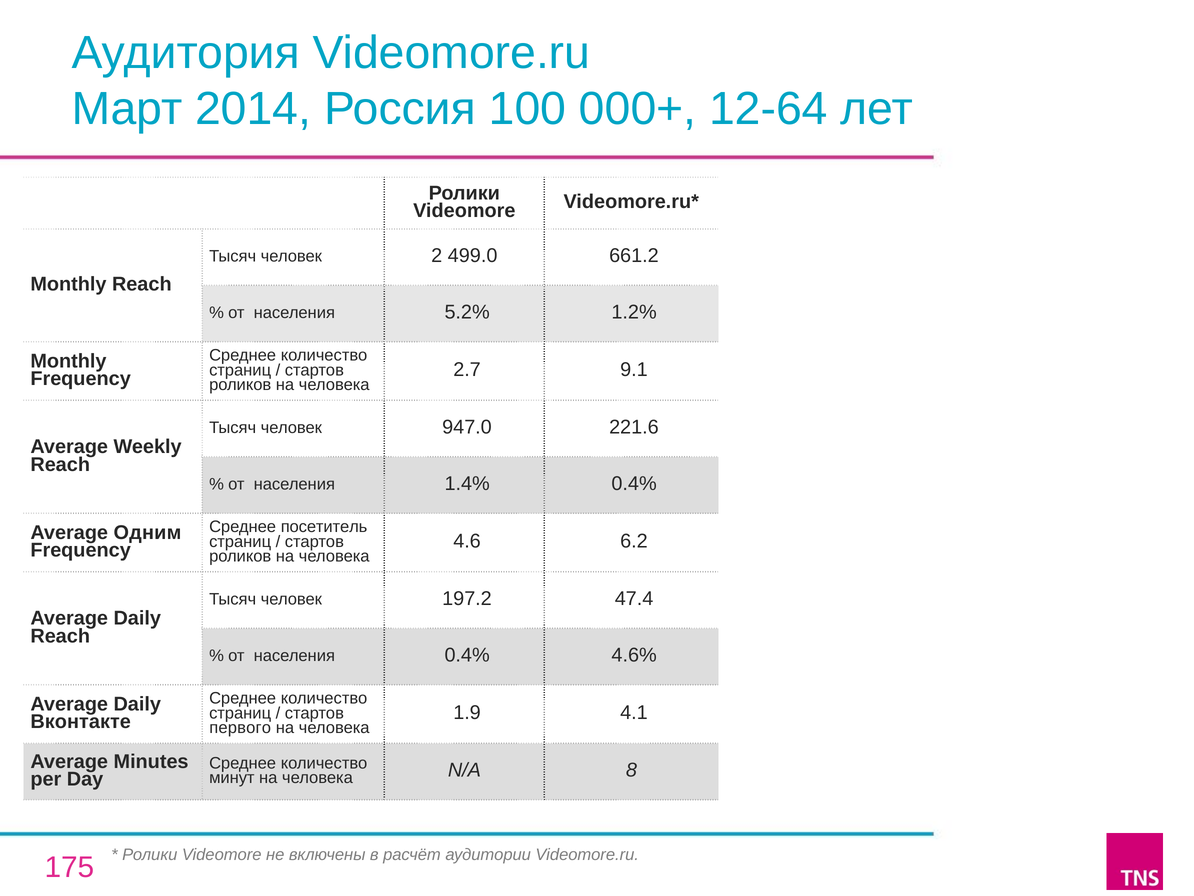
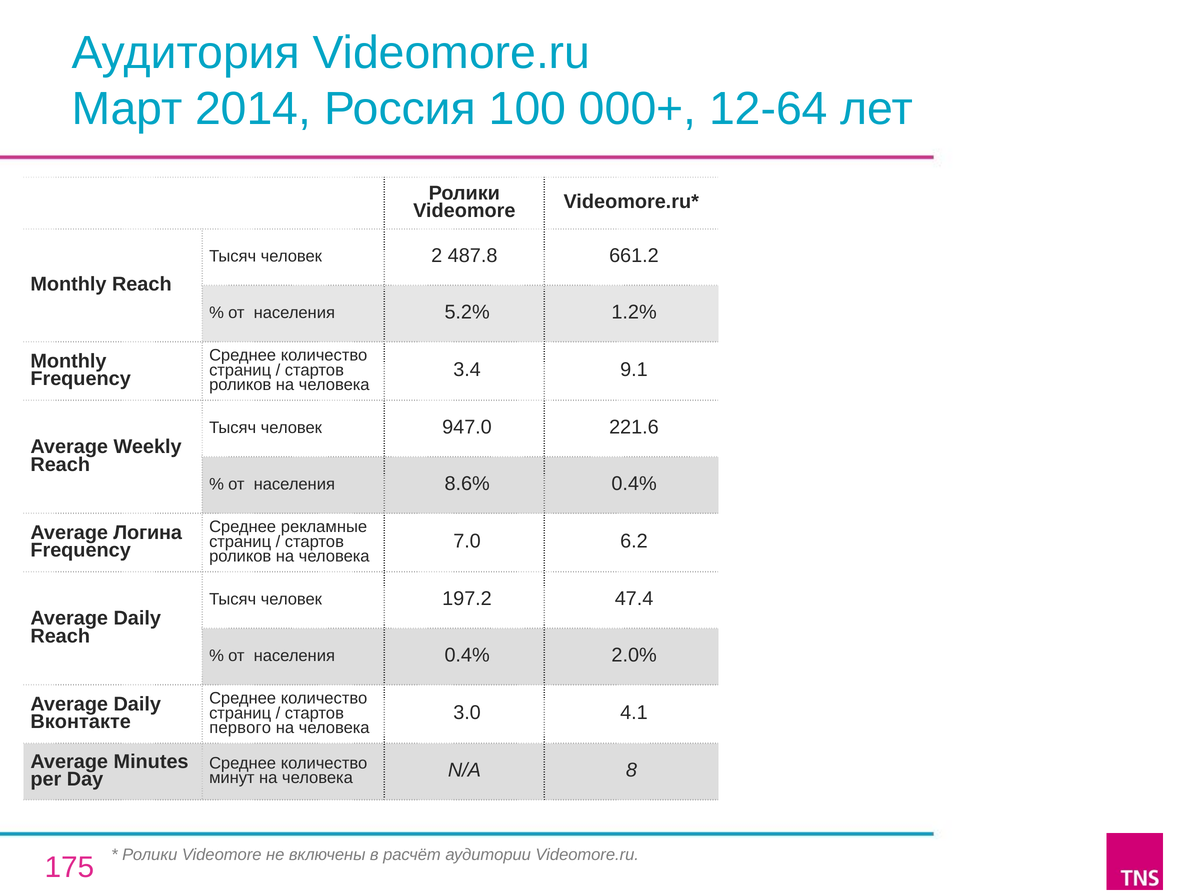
499.0: 499.0 -> 487.8
2.7: 2.7 -> 3.4
1.4%: 1.4% -> 8.6%
посетитель: посетитель -> рекламные
Одним: Одним -> Логина
4.6: 4.6 -> 7.0
4.6%: 4.6% -> 2.0%
1.9: 1.9 -> 3.0
